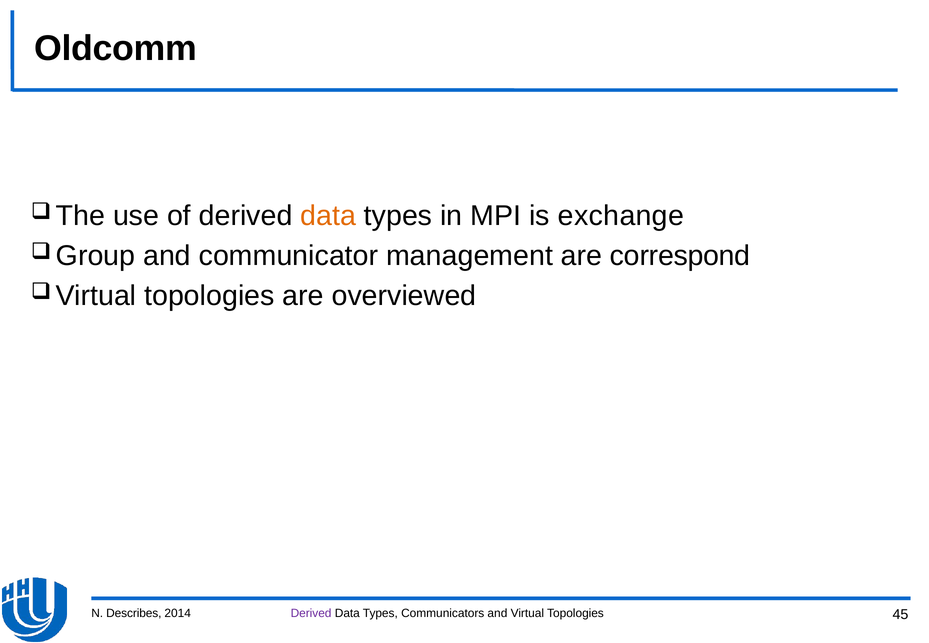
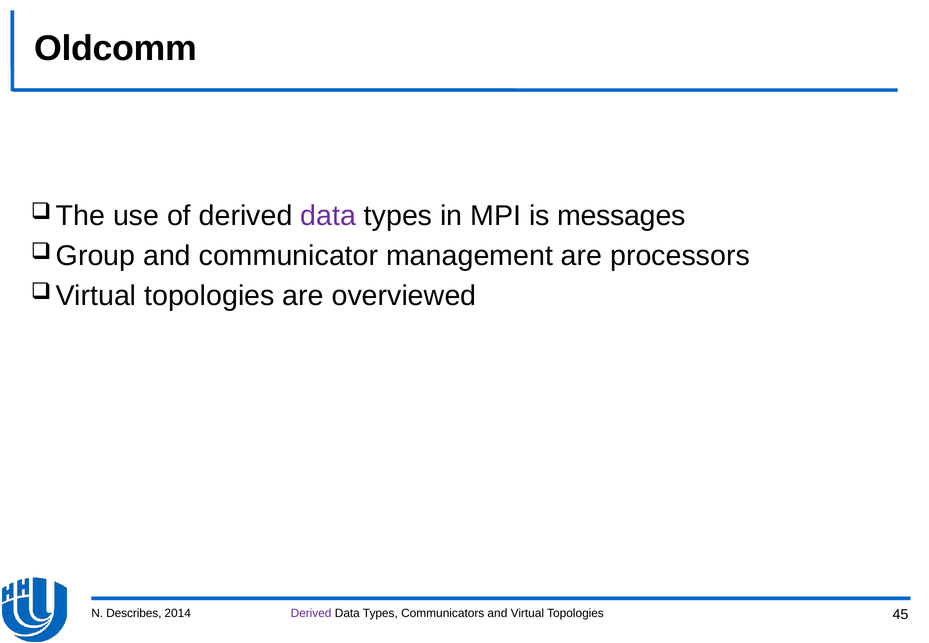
data at (328, 216) colour: orange -> purple
exchange: exchange -> messages
correspond: correspond -> processors
